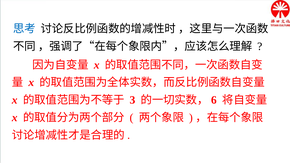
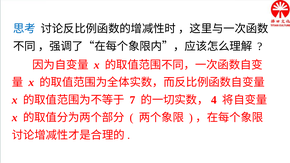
3: 3 -> 7
6: 6 -> 4
